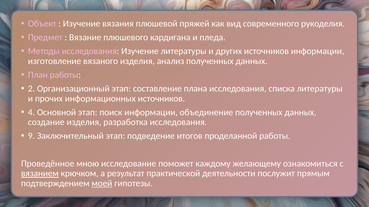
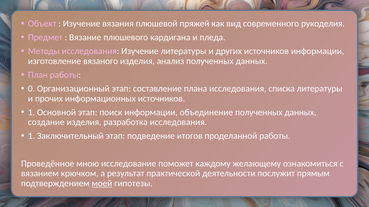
2: 2 -> 0
4 at (31, 113): 4 -> 1
9 at (31, 136): 9 -> 1
вязанием underline: present -> none
